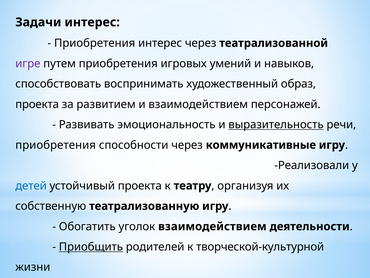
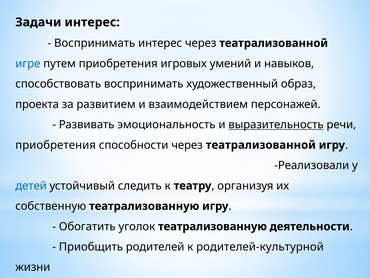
Приобретения at (95, 43): Приобретения -> Воспринимать
игре colour: purple -> blue
способности через коммуникативные: коммуникативные -> театрализованной
устойчивый проекта: проекта -> следить
уголок взаимодействием: взаимодействием -> театрализованную
Приобщить underline: present -> none
творческой-культурной: творческой-культурной -> родителей-культурной
